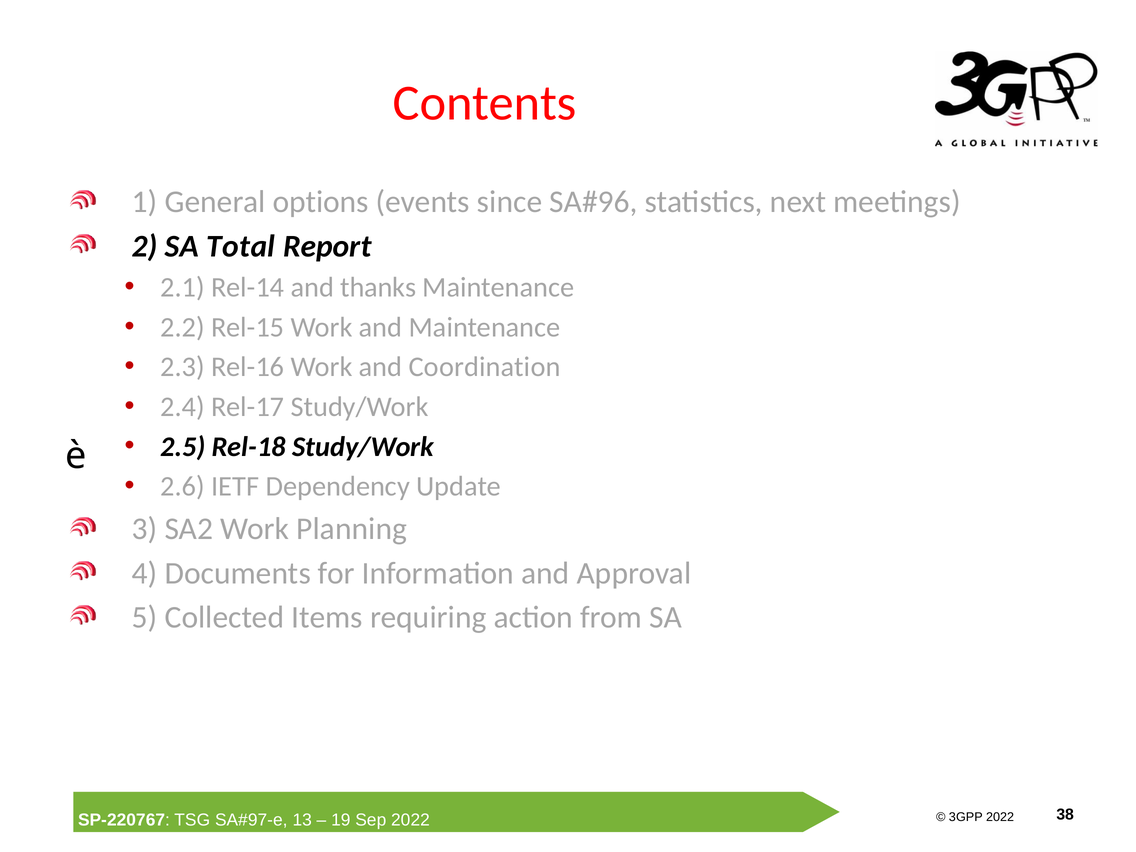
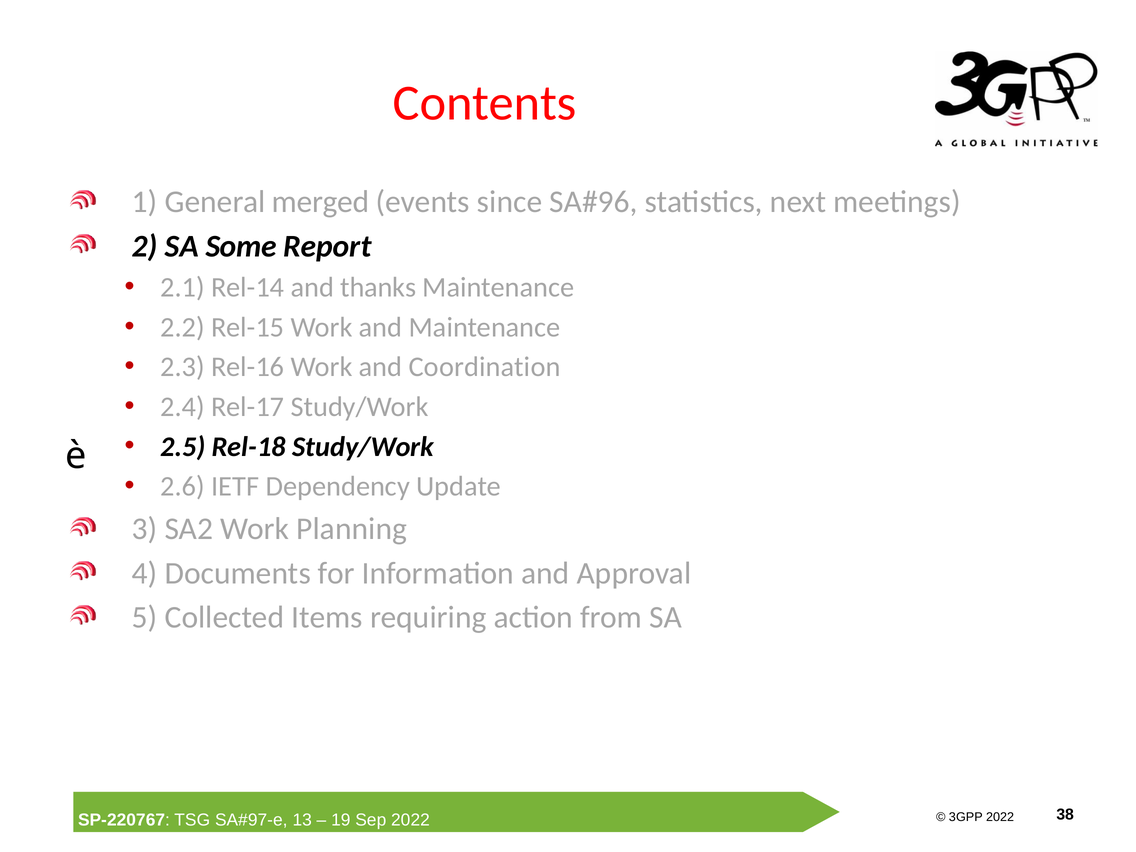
options: options -> merged
Total: Total -> Some
